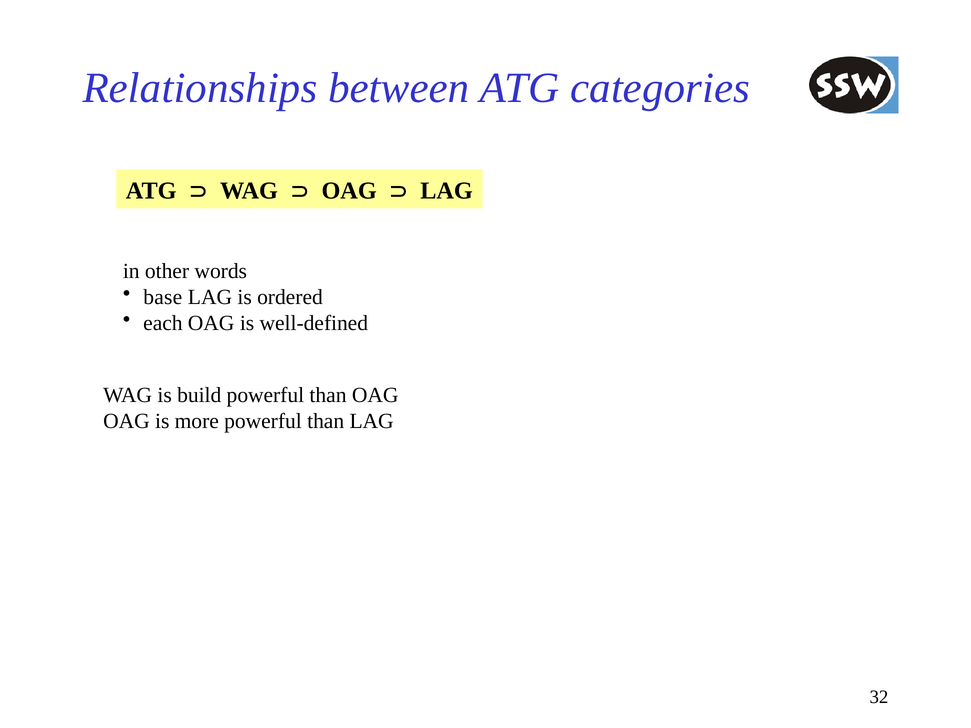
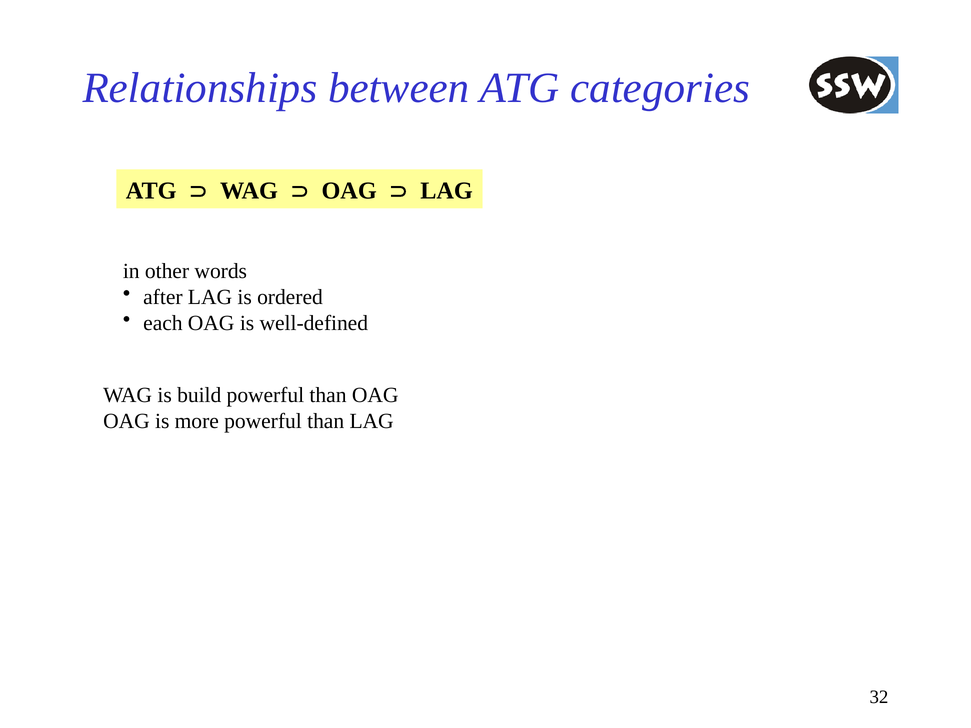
base: base -> after
